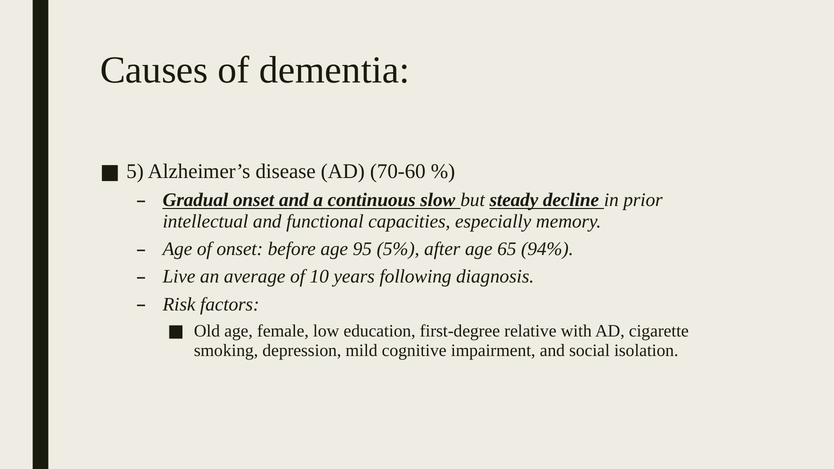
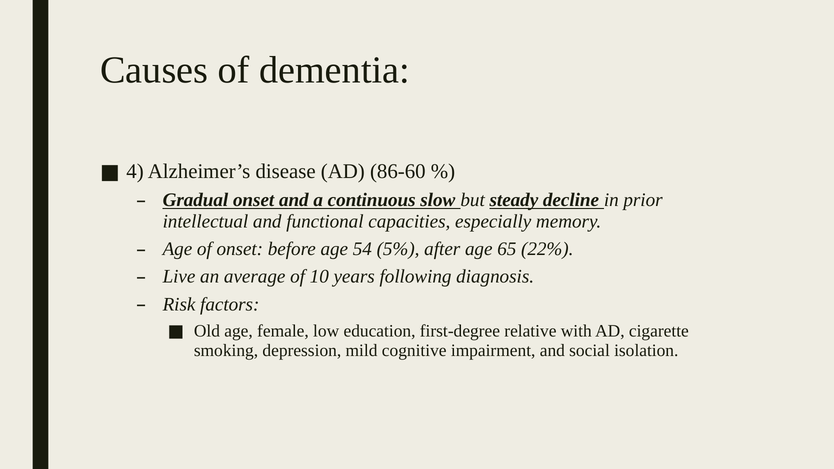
5: 5 -> 4
70-60: 70-60 -> 86-60
95: 95 -> 54
94%: 94% -> 22%
